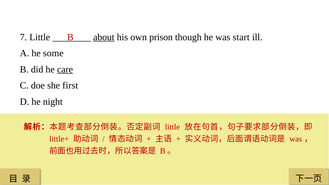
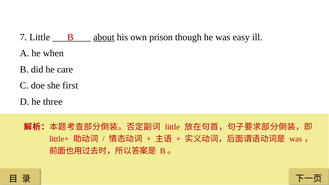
start: start -> easy
some: some -> when
care underline: present -> none
night: night -> three
